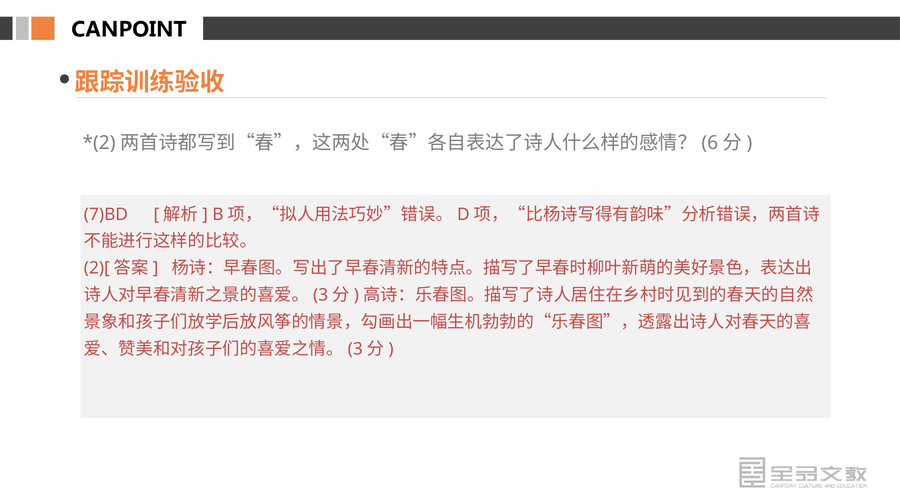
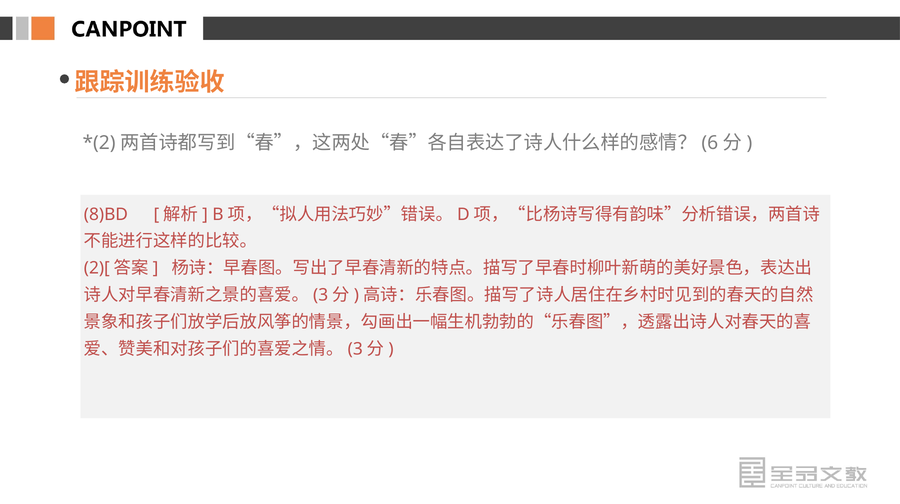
7)BD: 7)BD -> 8)BD
